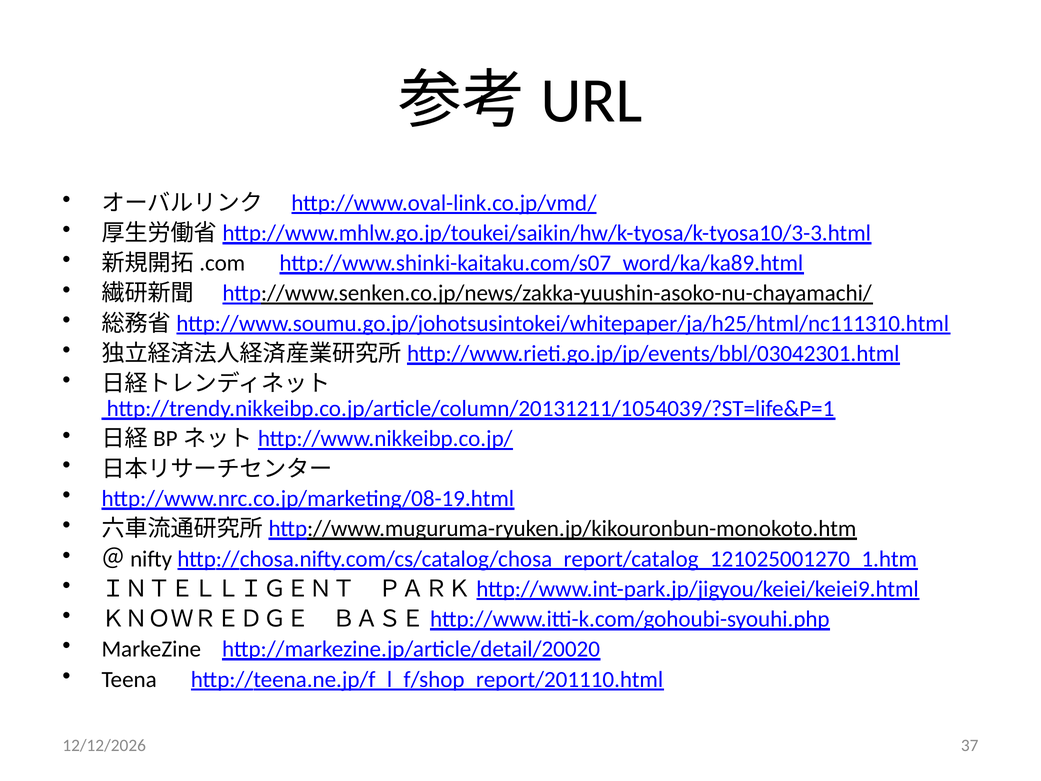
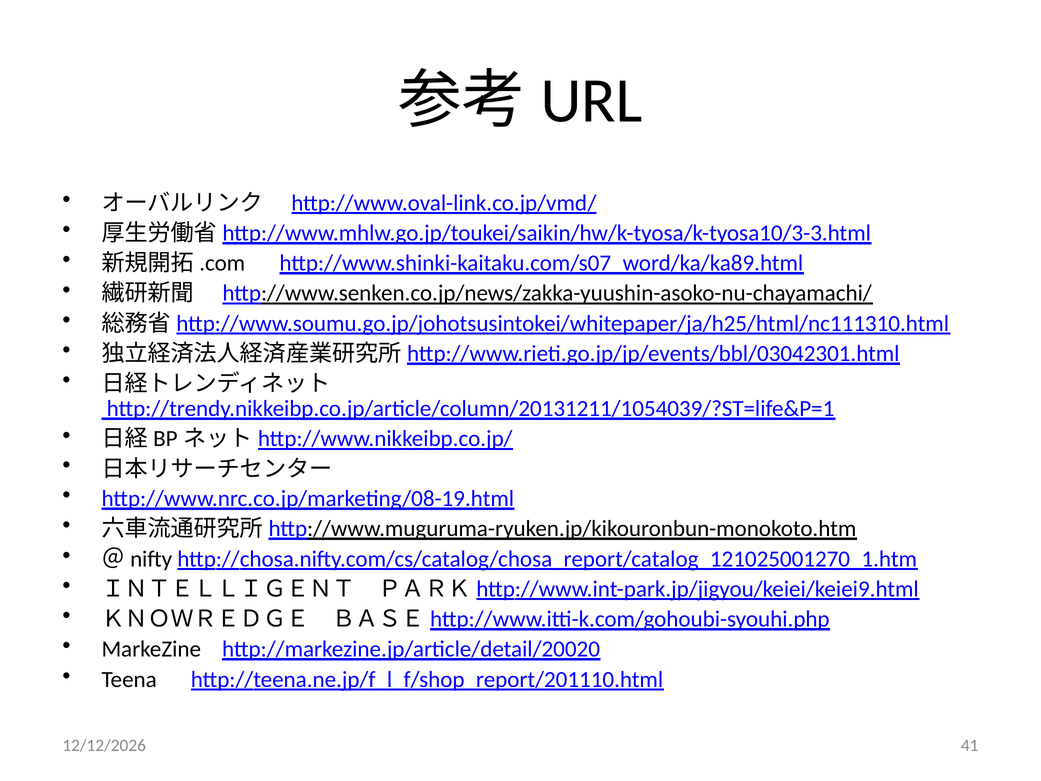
37: 37 -> 41
